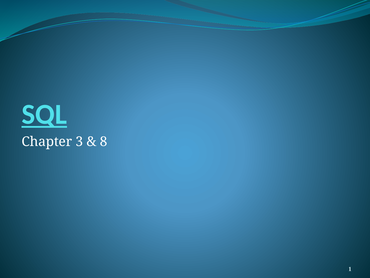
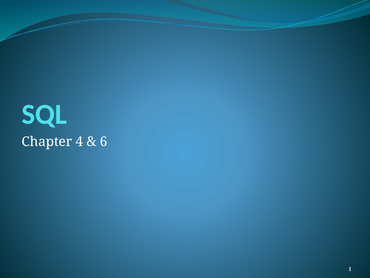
SQL underline: present -> none
3: 3 -> 4
8: 8 -> 6
